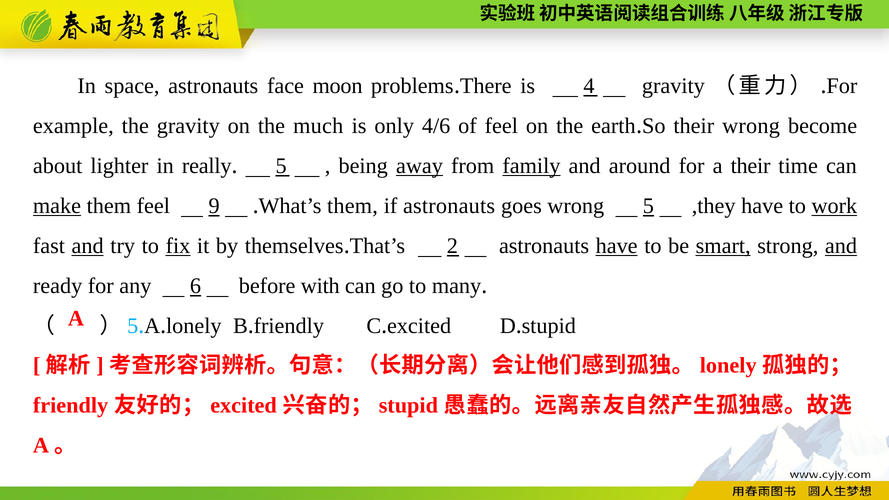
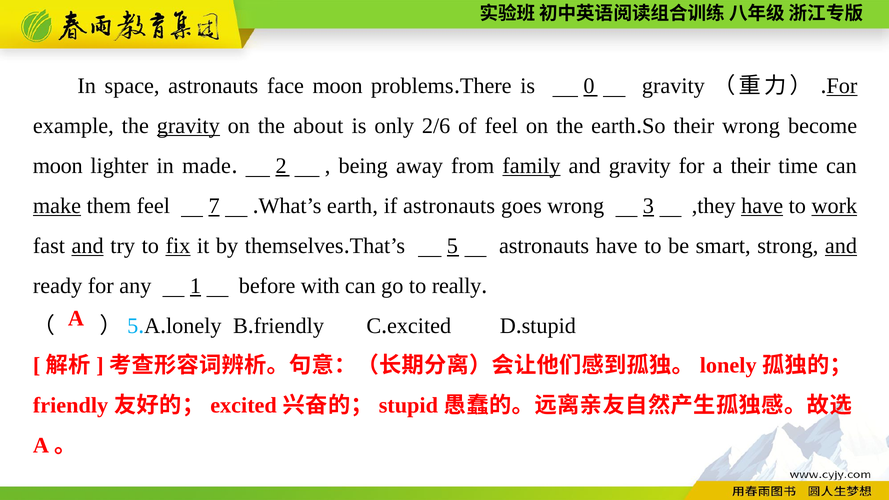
4: 4 -> 0
For at (842, 86) underline: none -> present
gravity at (188, 126) underline: none -> present
much: much -> about
4/6: 4/6 -> 2/6
about at (58, 166): about -> moon
really: really -> made
5 at (281, 166): 5 -> 2
away underline: present -> none
and around: around -> gravity
9: 9 -> 7
them at (352, 206): them -> earth
wrong 5: 5 -> 3
have at (762, 206) underline: none -> present
2: 2 -> 5
have at (617, 246) underline: present -> none
smart underline: present -> none
6: 6 -> 1
many: many -> really
